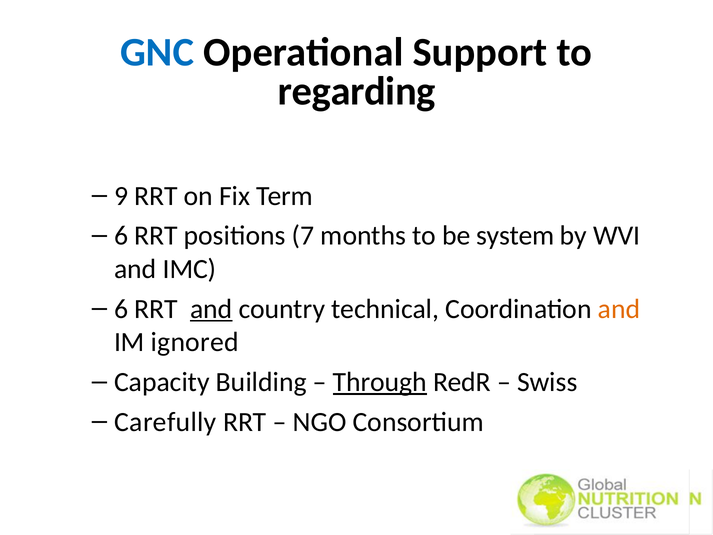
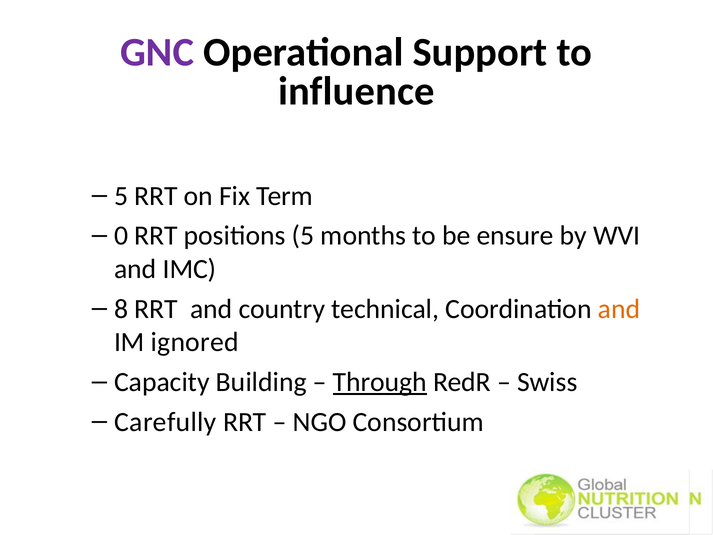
GNC colour: blue -> purple
regarding: regarding -> influence
9 at (121, 196): 9 -> 5
6 at (121, 236): 6 -> 0
positions 7: 7 -> 5
system: system -> ensure
6 at (121, 309): 6 -> 8
and at (211, 309) underline: present -> none
